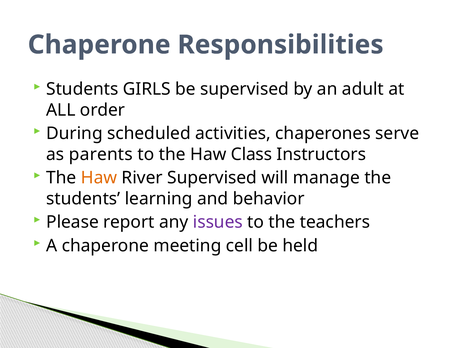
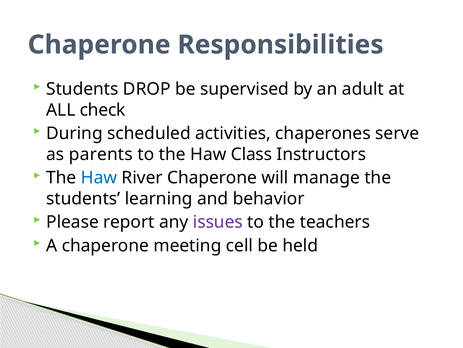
GIRLS: GIRLS -> DROP
order: order -> check
Haw at (99, 177) colour: orange -> blue
River Supervised: Supervised -> Chaperone
